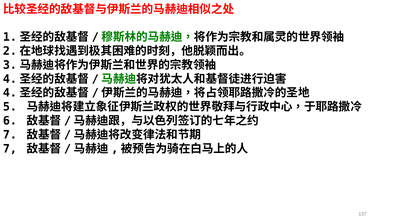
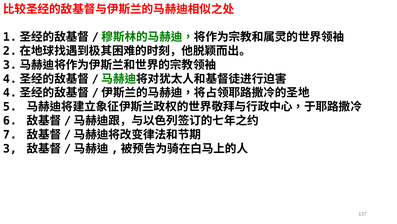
7 at (10, 148): 7 -> 3
